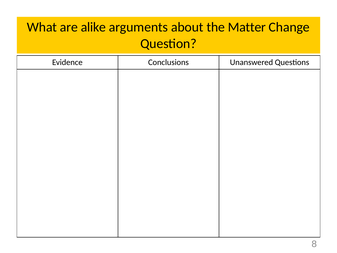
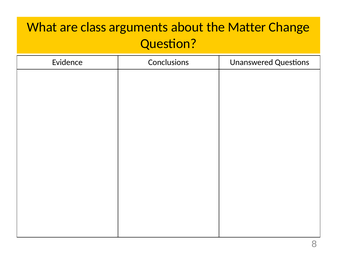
alike: alike -> class
